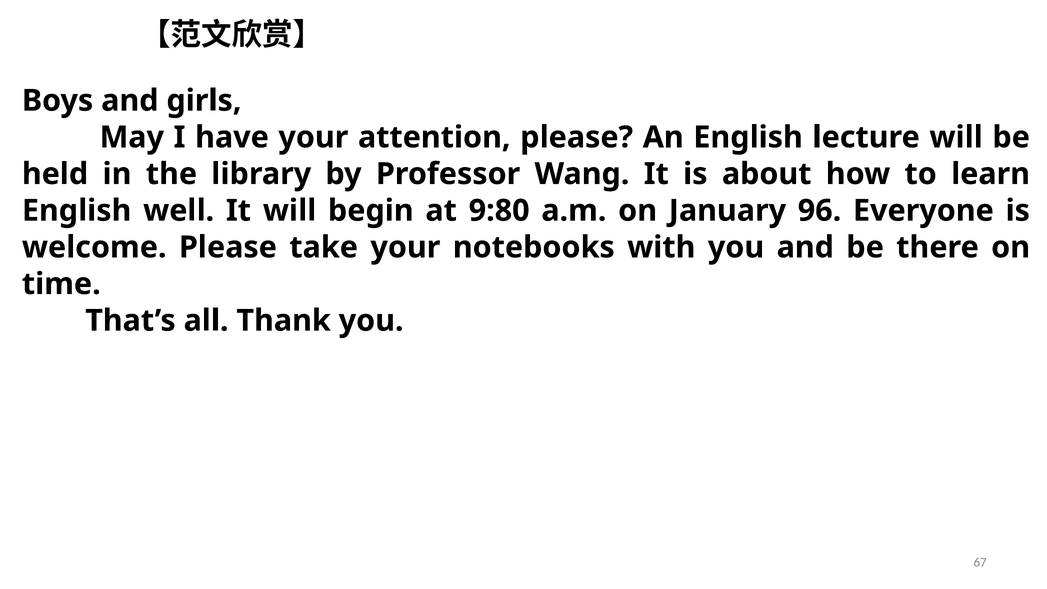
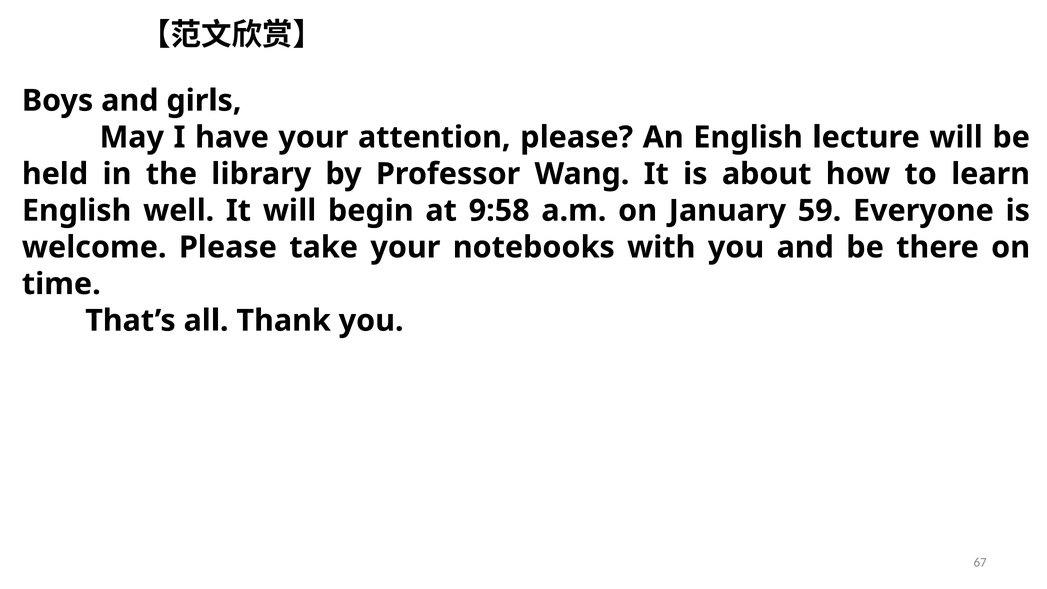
9:80: 9:80 -> 9:58
96: 96 -> 59
